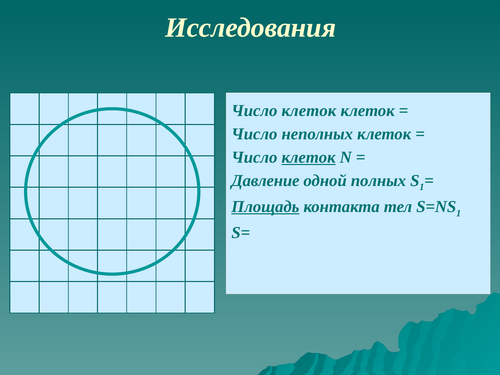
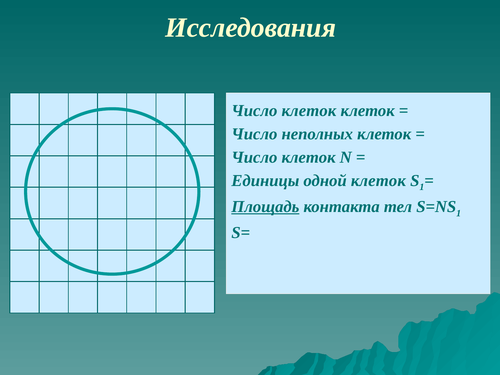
клеток at (309, 157) underline: present -> none
Давление: Давление -> Единицы
одной полных: полных -> клеток
